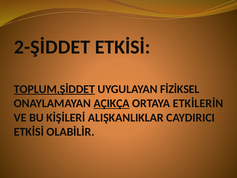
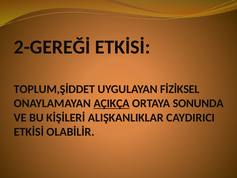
2-ŞİDDET: 2-ŞİDDET -> 2-GEREĞİ
TOPLUM,ŞİDDET underline: present -> none
ETKİLERİN: ETKİLERİN -> SONUNDA
